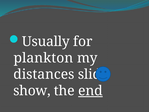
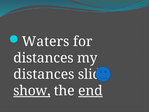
Usually: Usually -> Waters
plankton at (43, 58): plankton -> distances
show underline: none -> present
